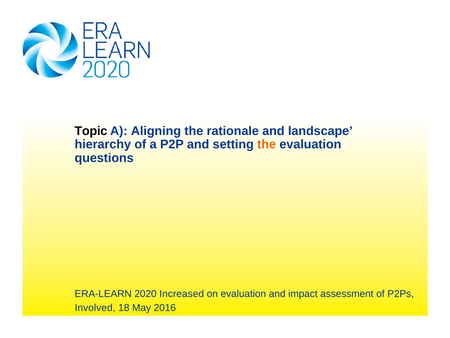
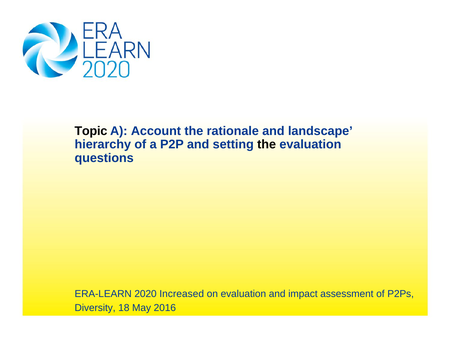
Aligning: Aligning -> Account
the at (267, 144) colour: orange -> black
Involved: Involved -> Diversity
